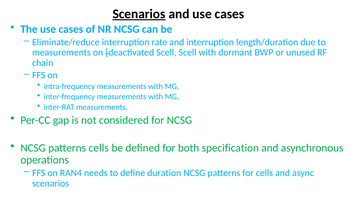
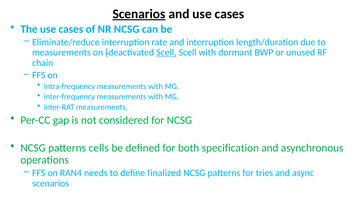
Scell at (166, 52) underline: none -> present
duration: duration -> finalized
for cells: cells -> tries
